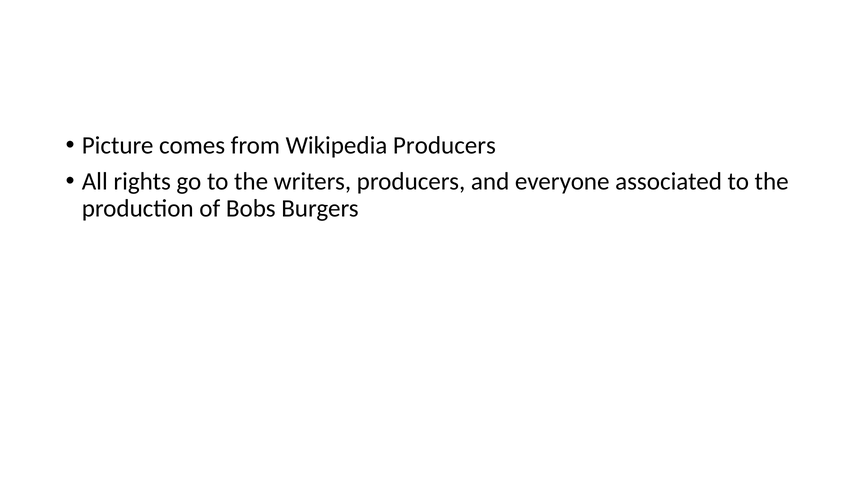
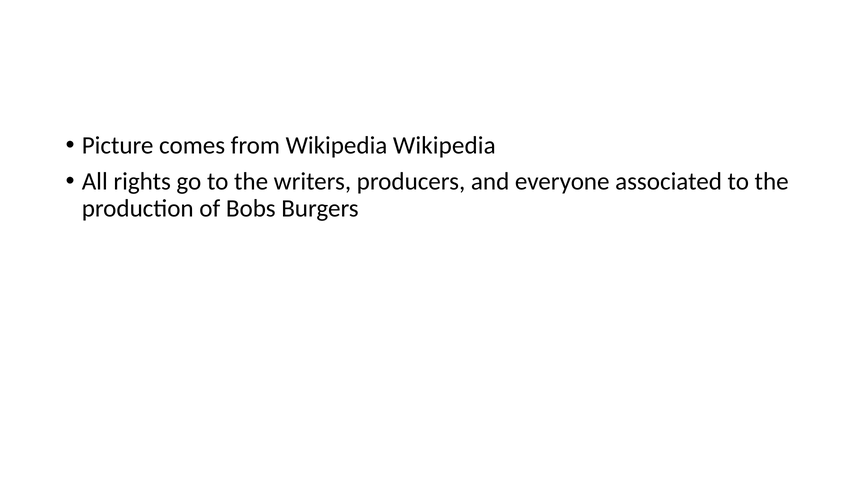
Wikipedia Producers: Producers -> Wikipedia
